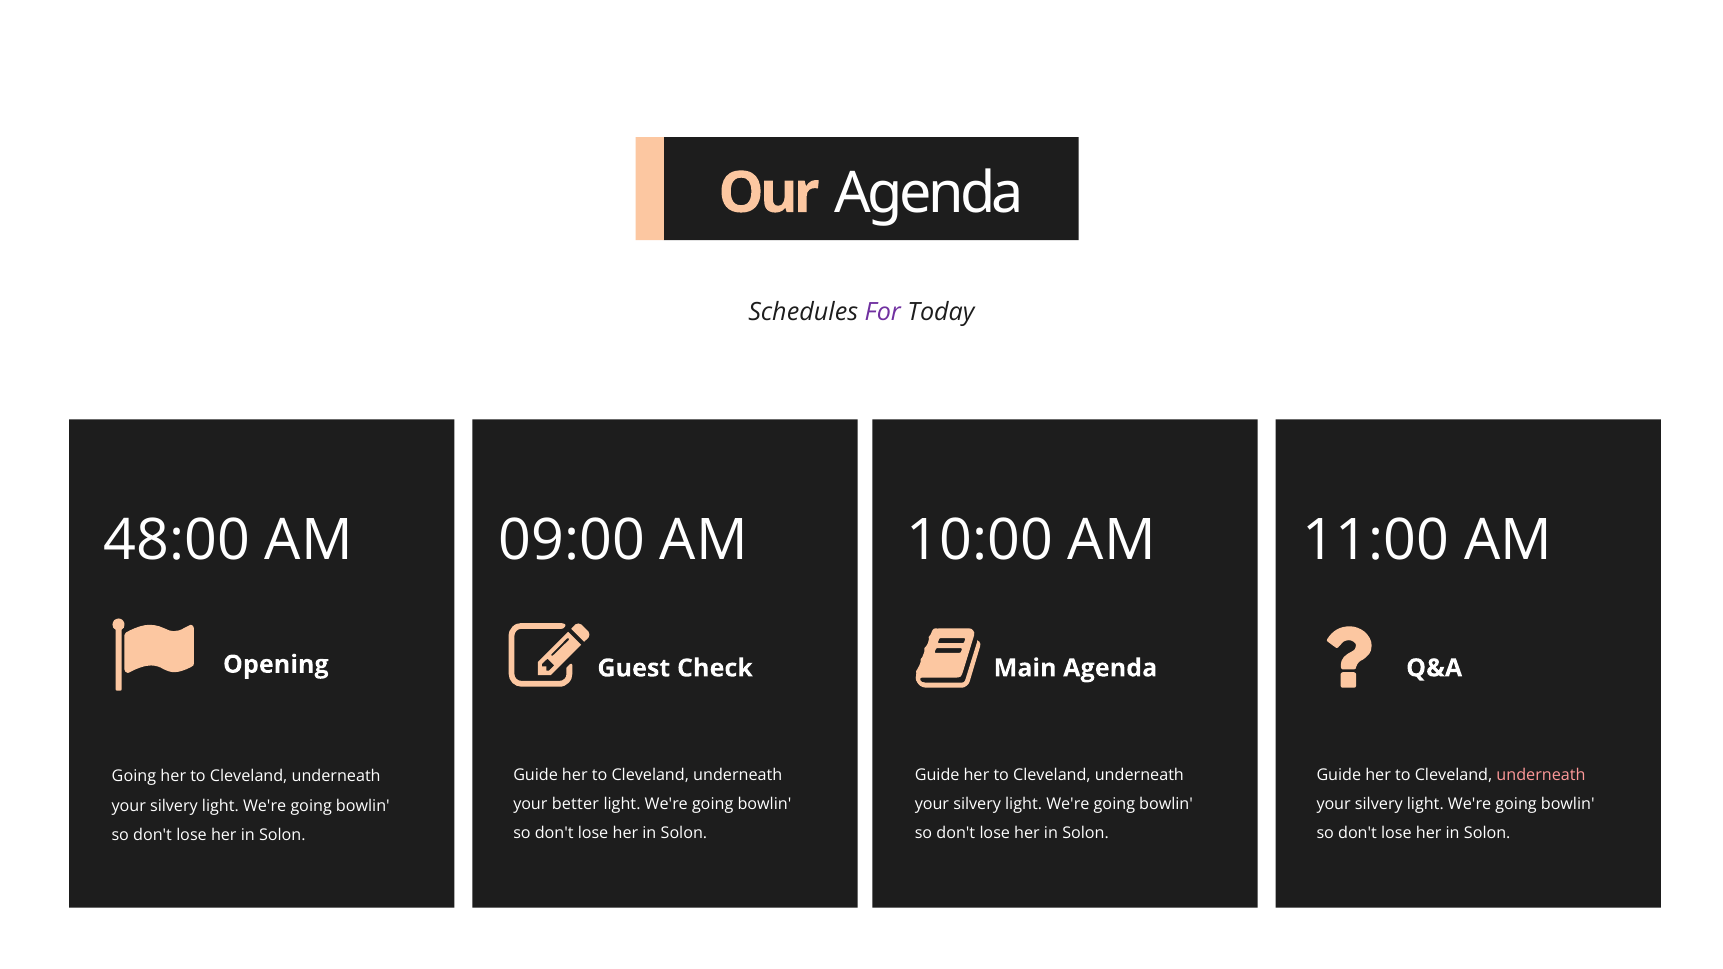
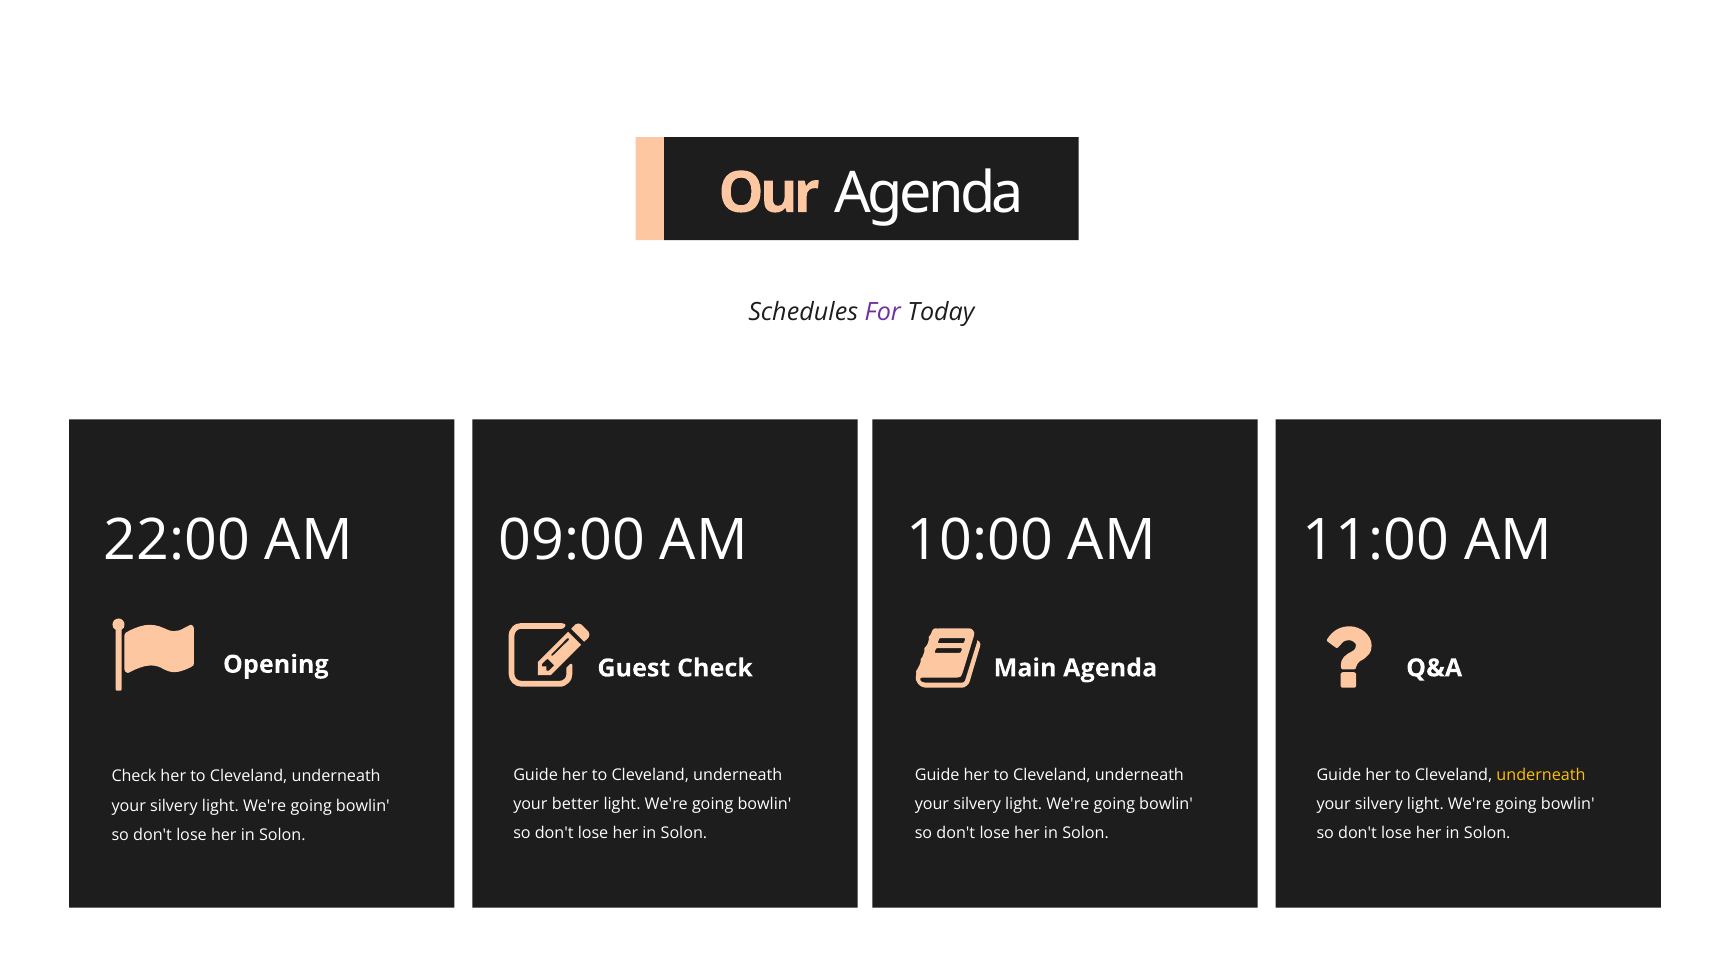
48:00: 48:00 -> 22:00
underneath at (1541, 775) colour: pink -> yellow
Going at (134, 777): Going -> Check
